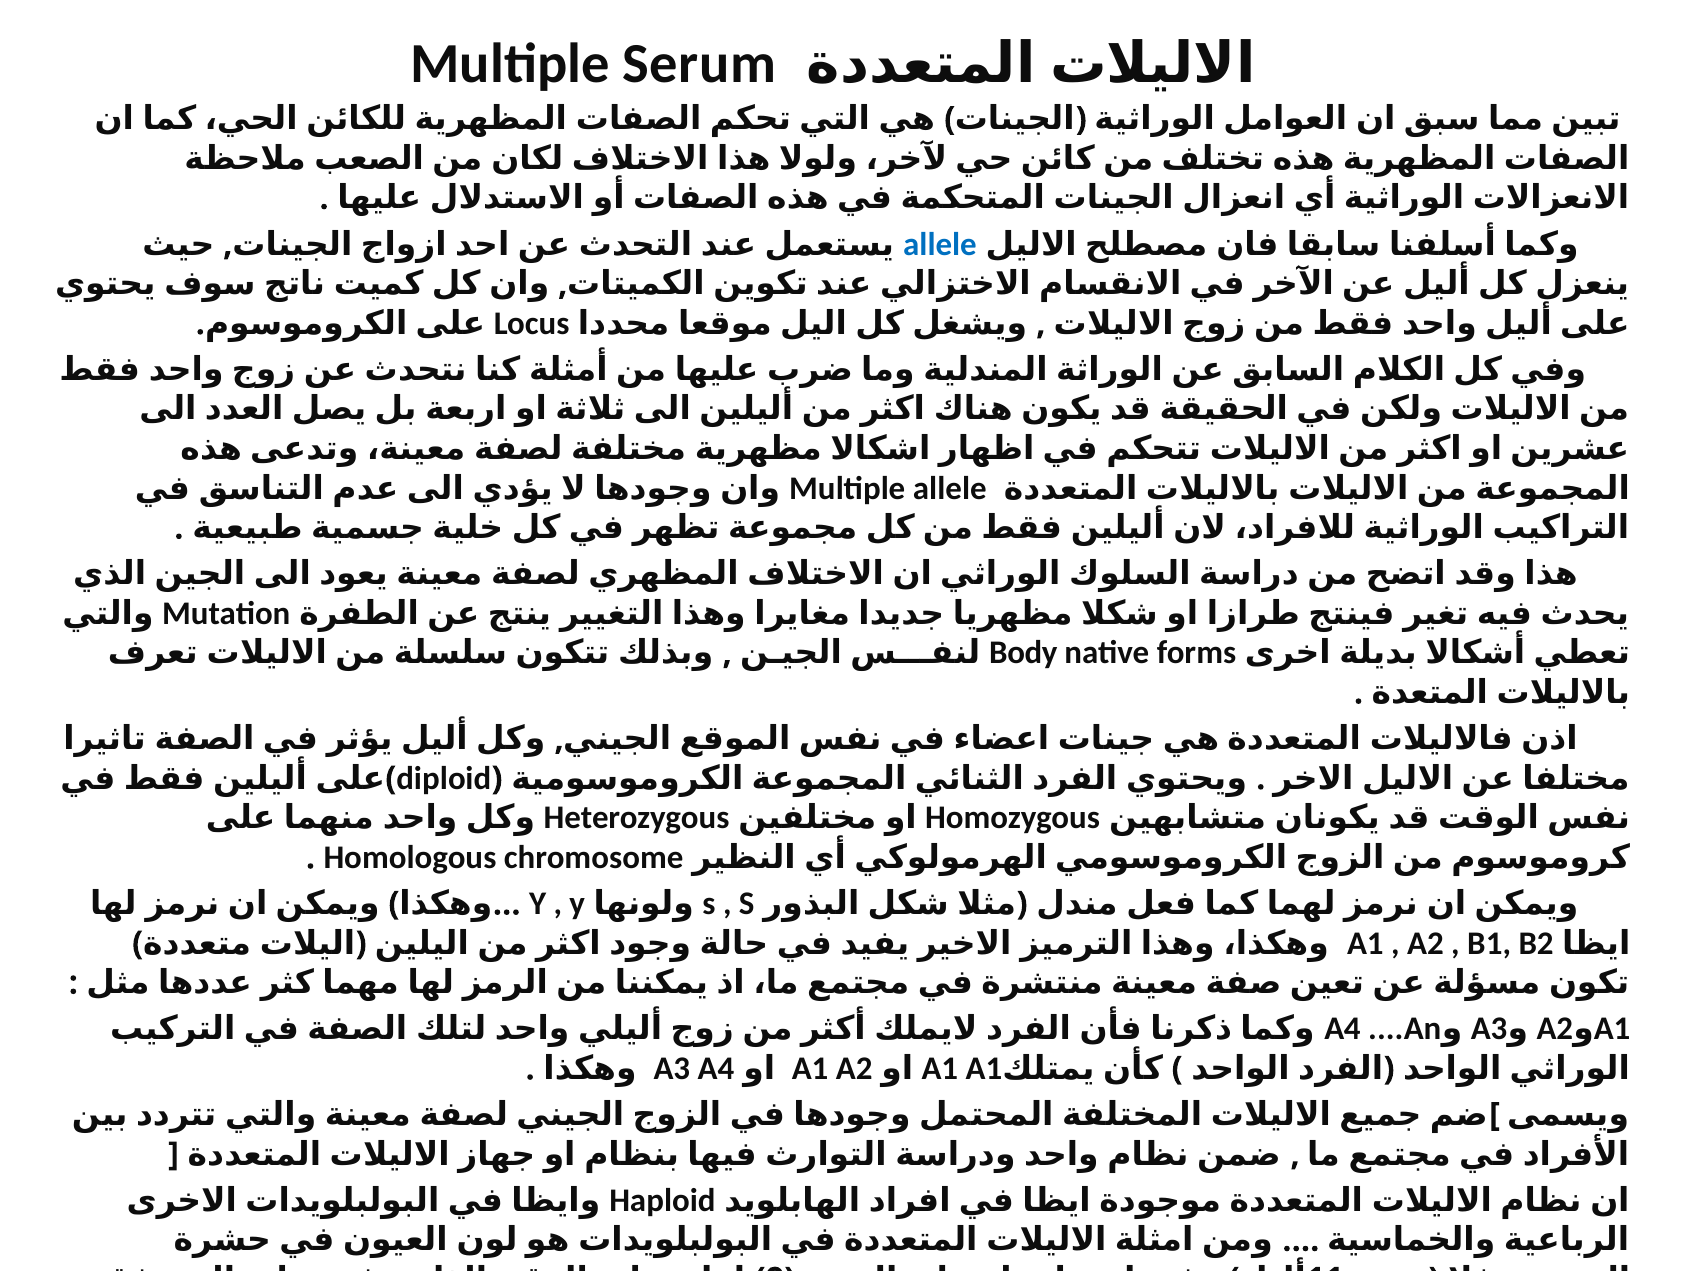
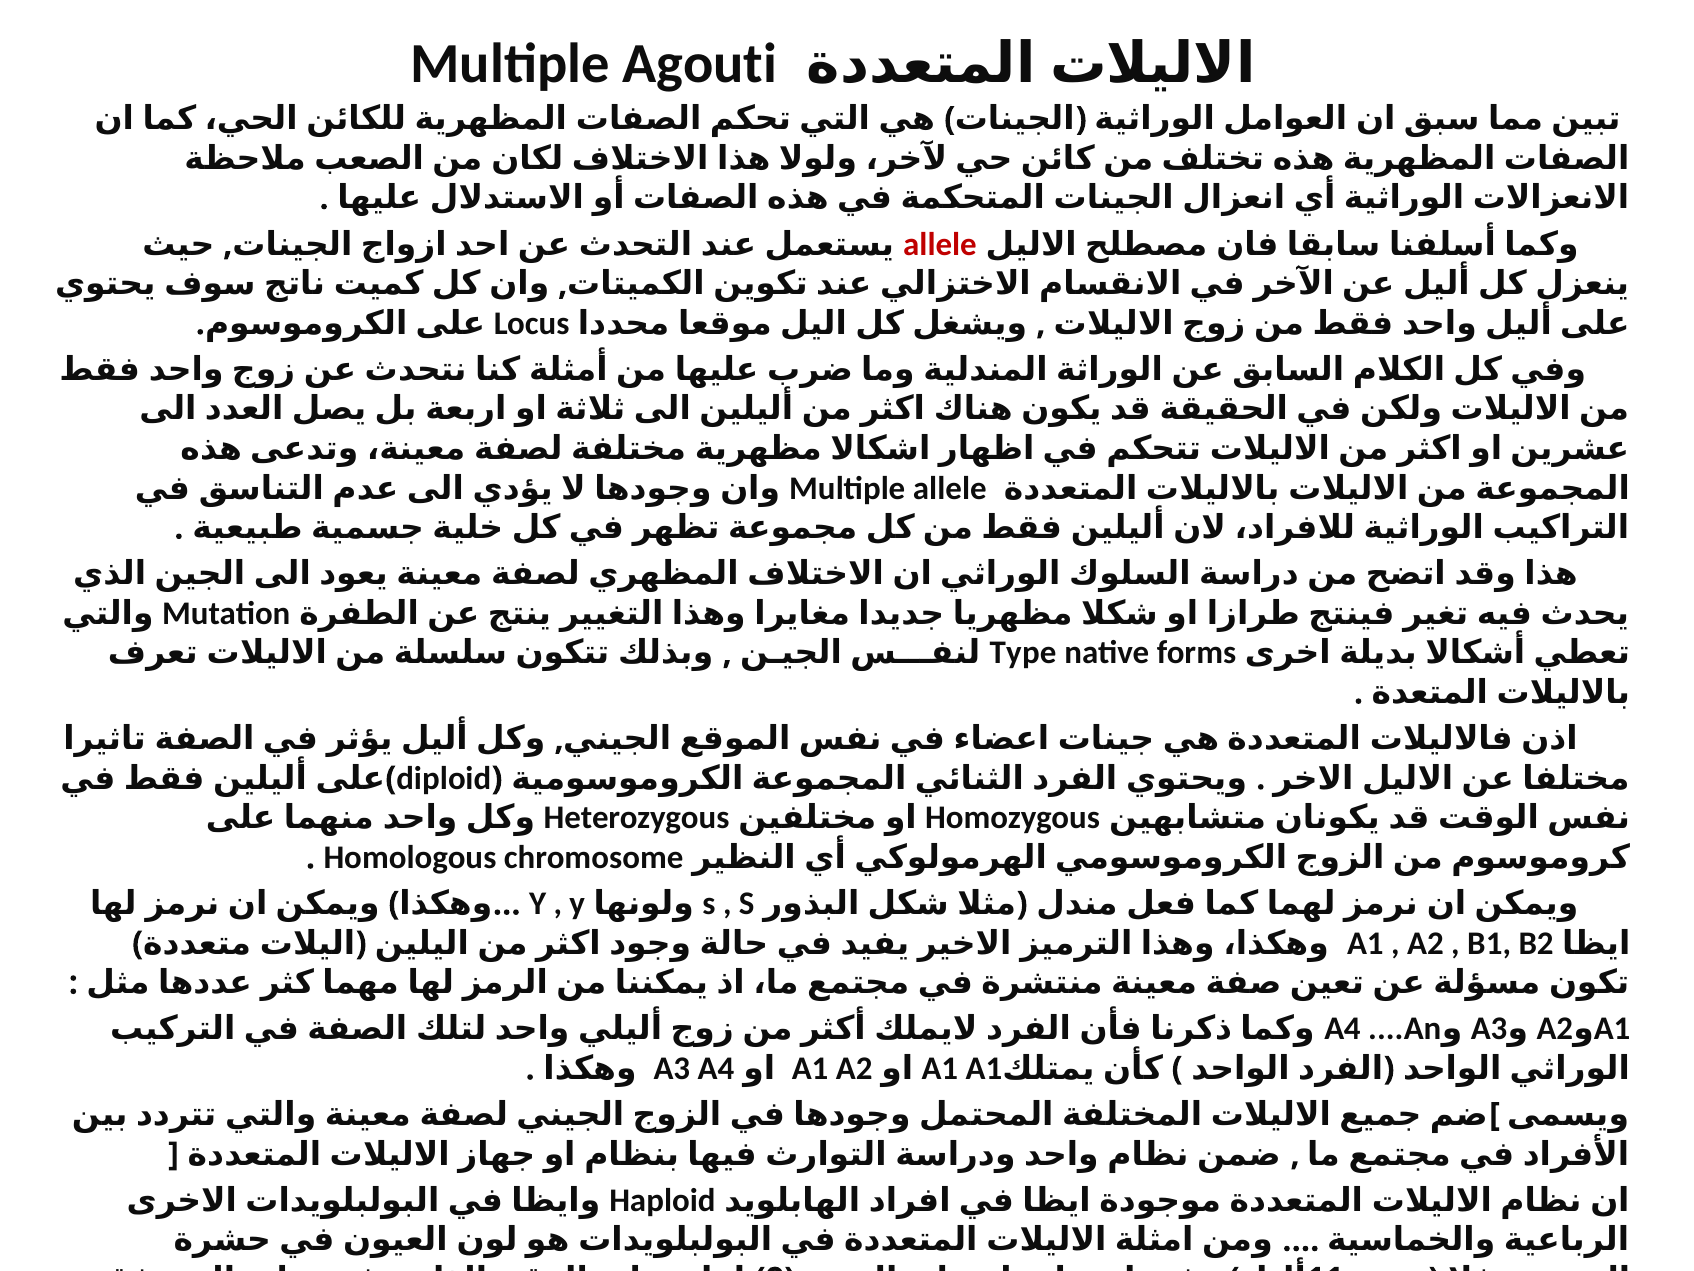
Serum: Serum -> Agouti
allele at (940, 244) colour: blue -> red
Body: Body -> Type
